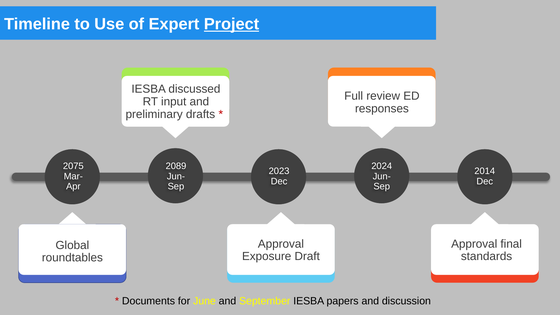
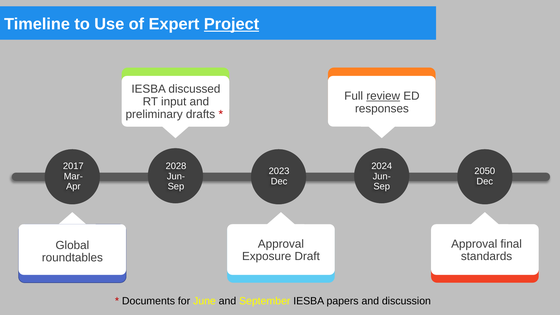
review underline: none -> present
2075: 2075 -> 2017
2089: 2089 -> 2028
2014: 2014 -> 2050
